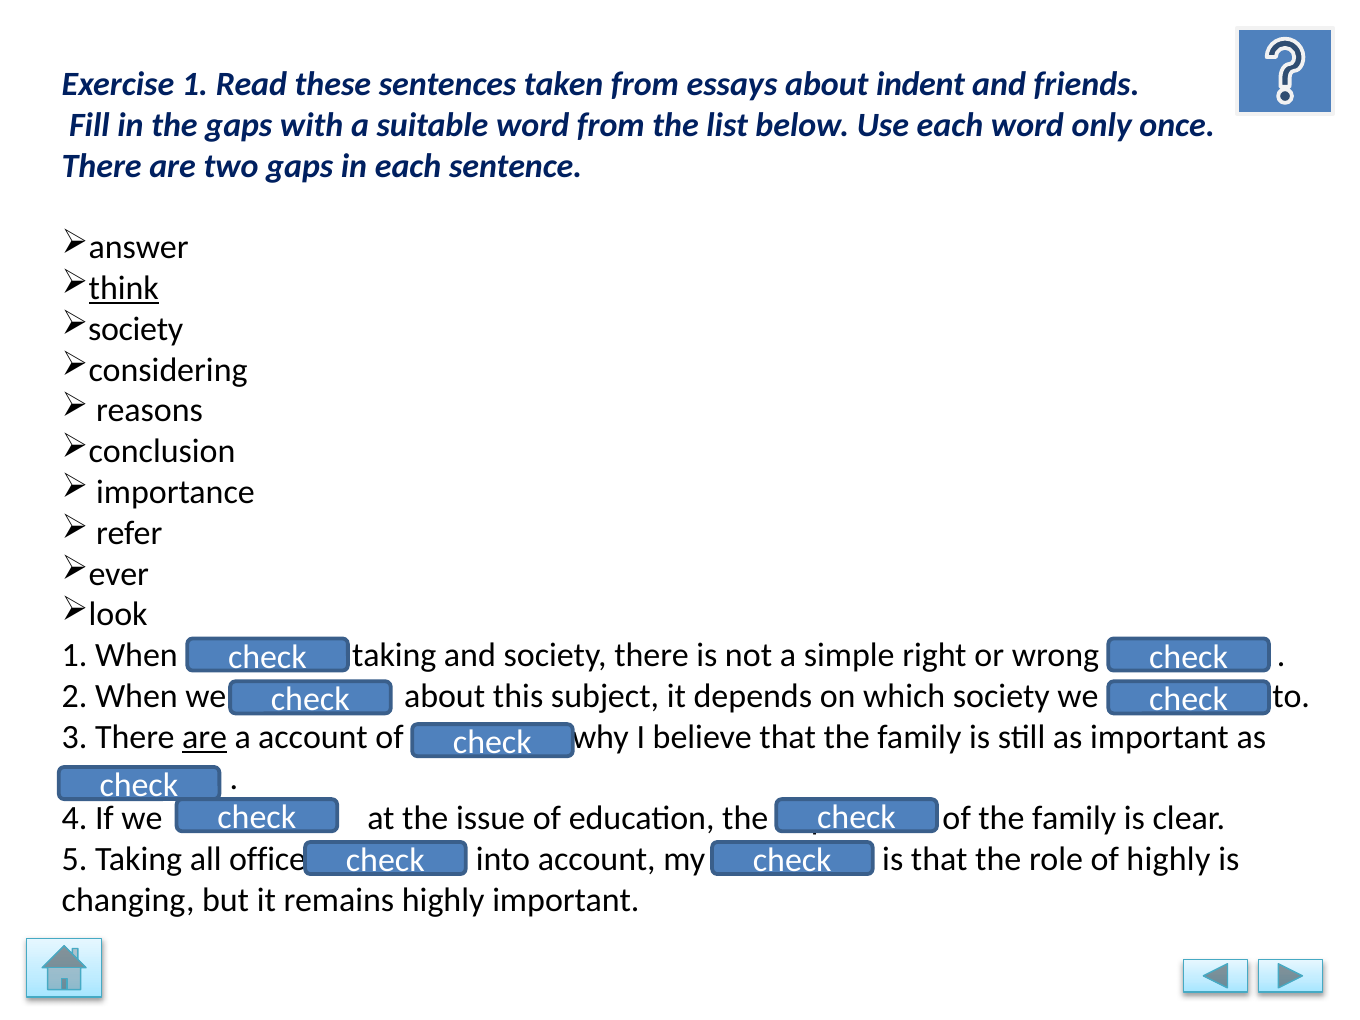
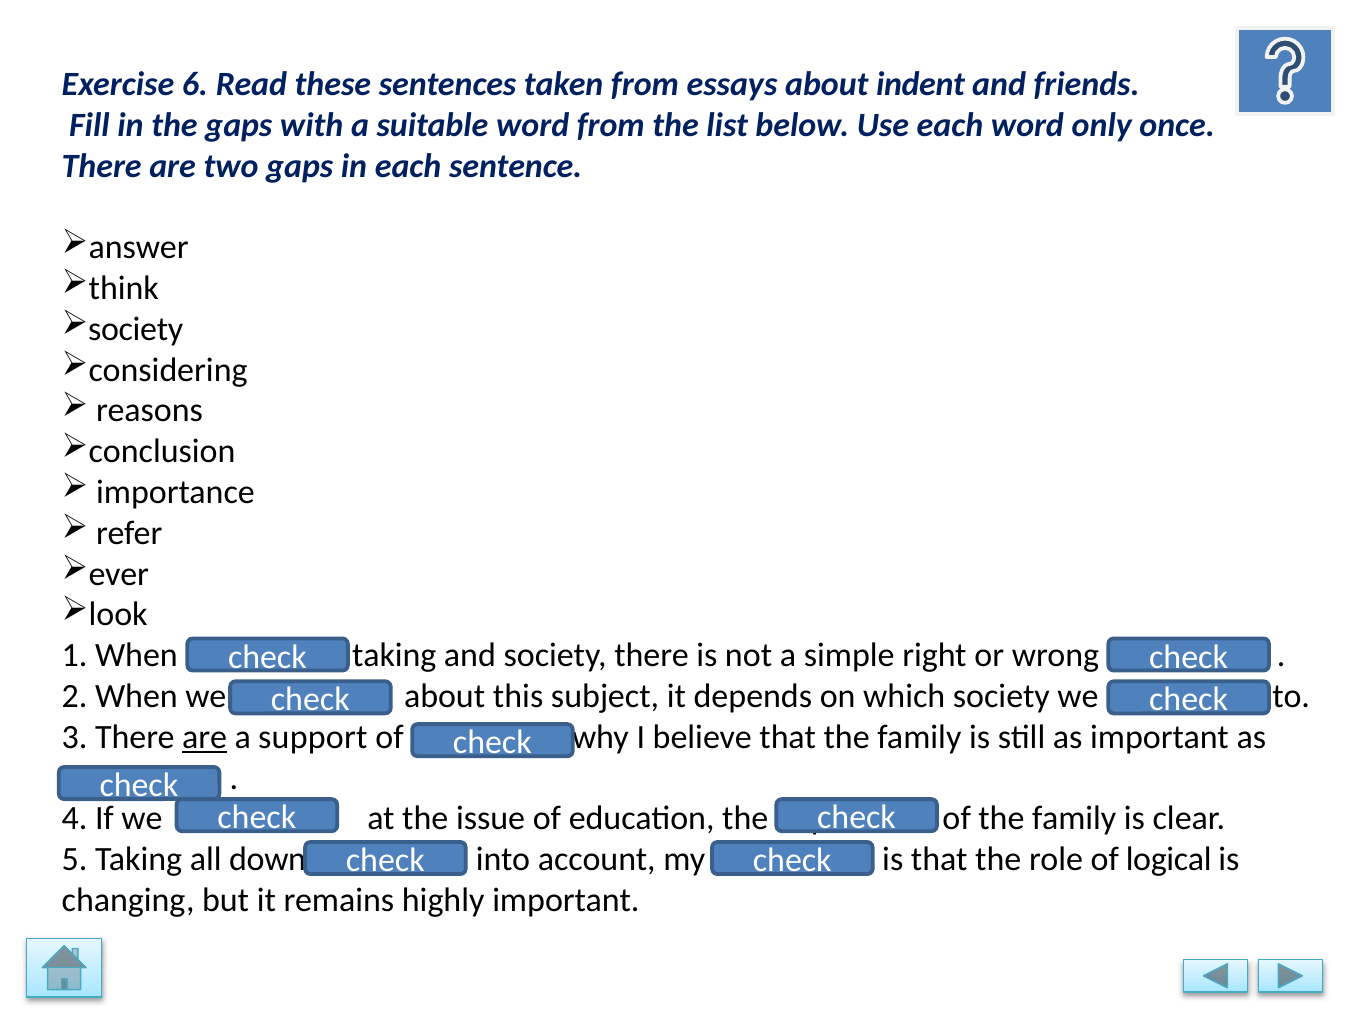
Exercise 1: 1 -> 6
think at (124, 288) underline: present -> none
a account: account -> support
office: office -> down
of highly: highly -> logical
